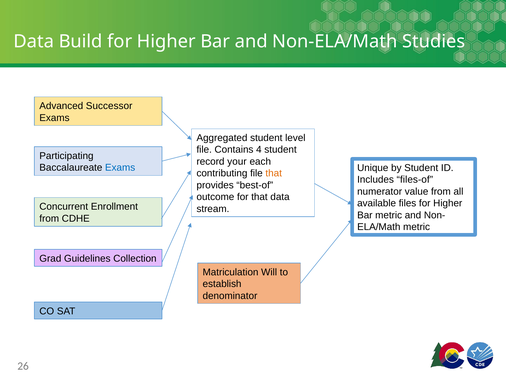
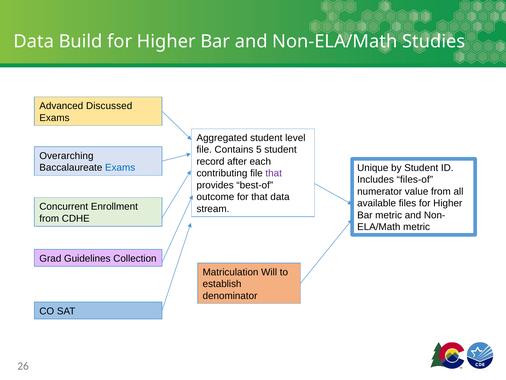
Successor: Successor -> Discussed
4: 4 -> 5
Participating: Participating -> Overarching
your: your -> after
that at (274, 173) colour: orange -> purple
